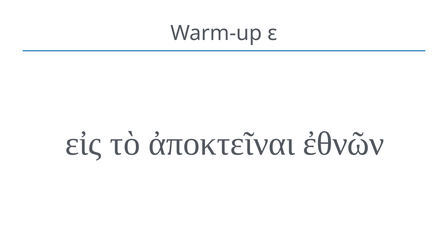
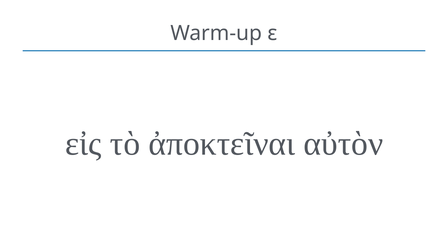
ἐθνῶν: ἐθνῶν -> αὐτὸν
